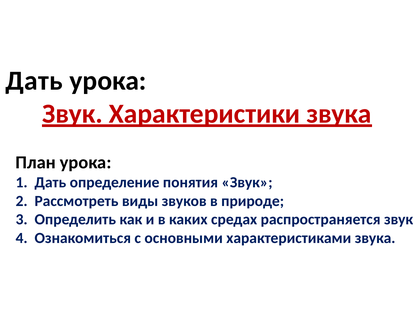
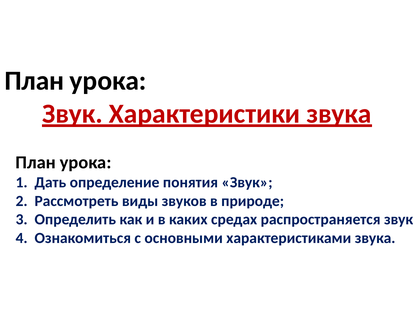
Дать at (34, 81): Дать -> План
